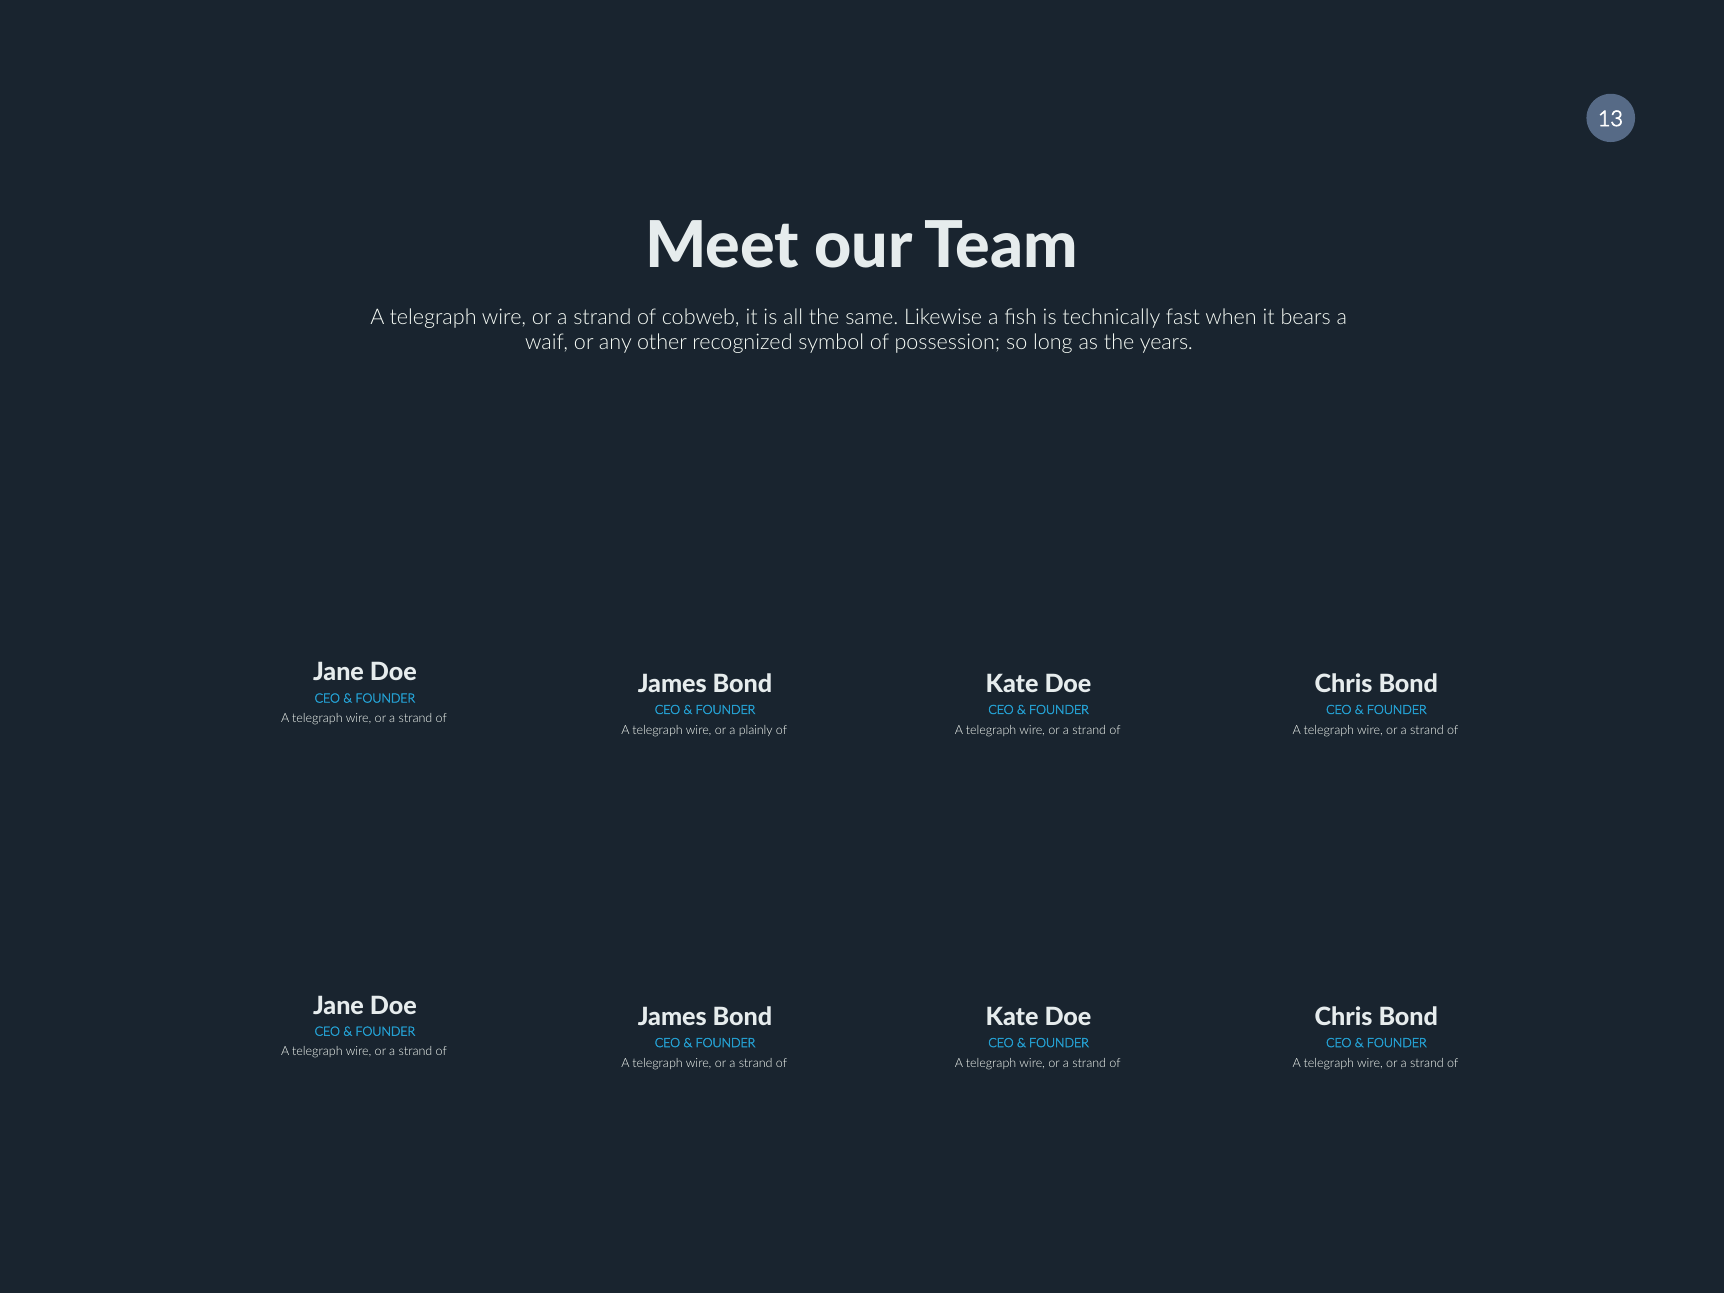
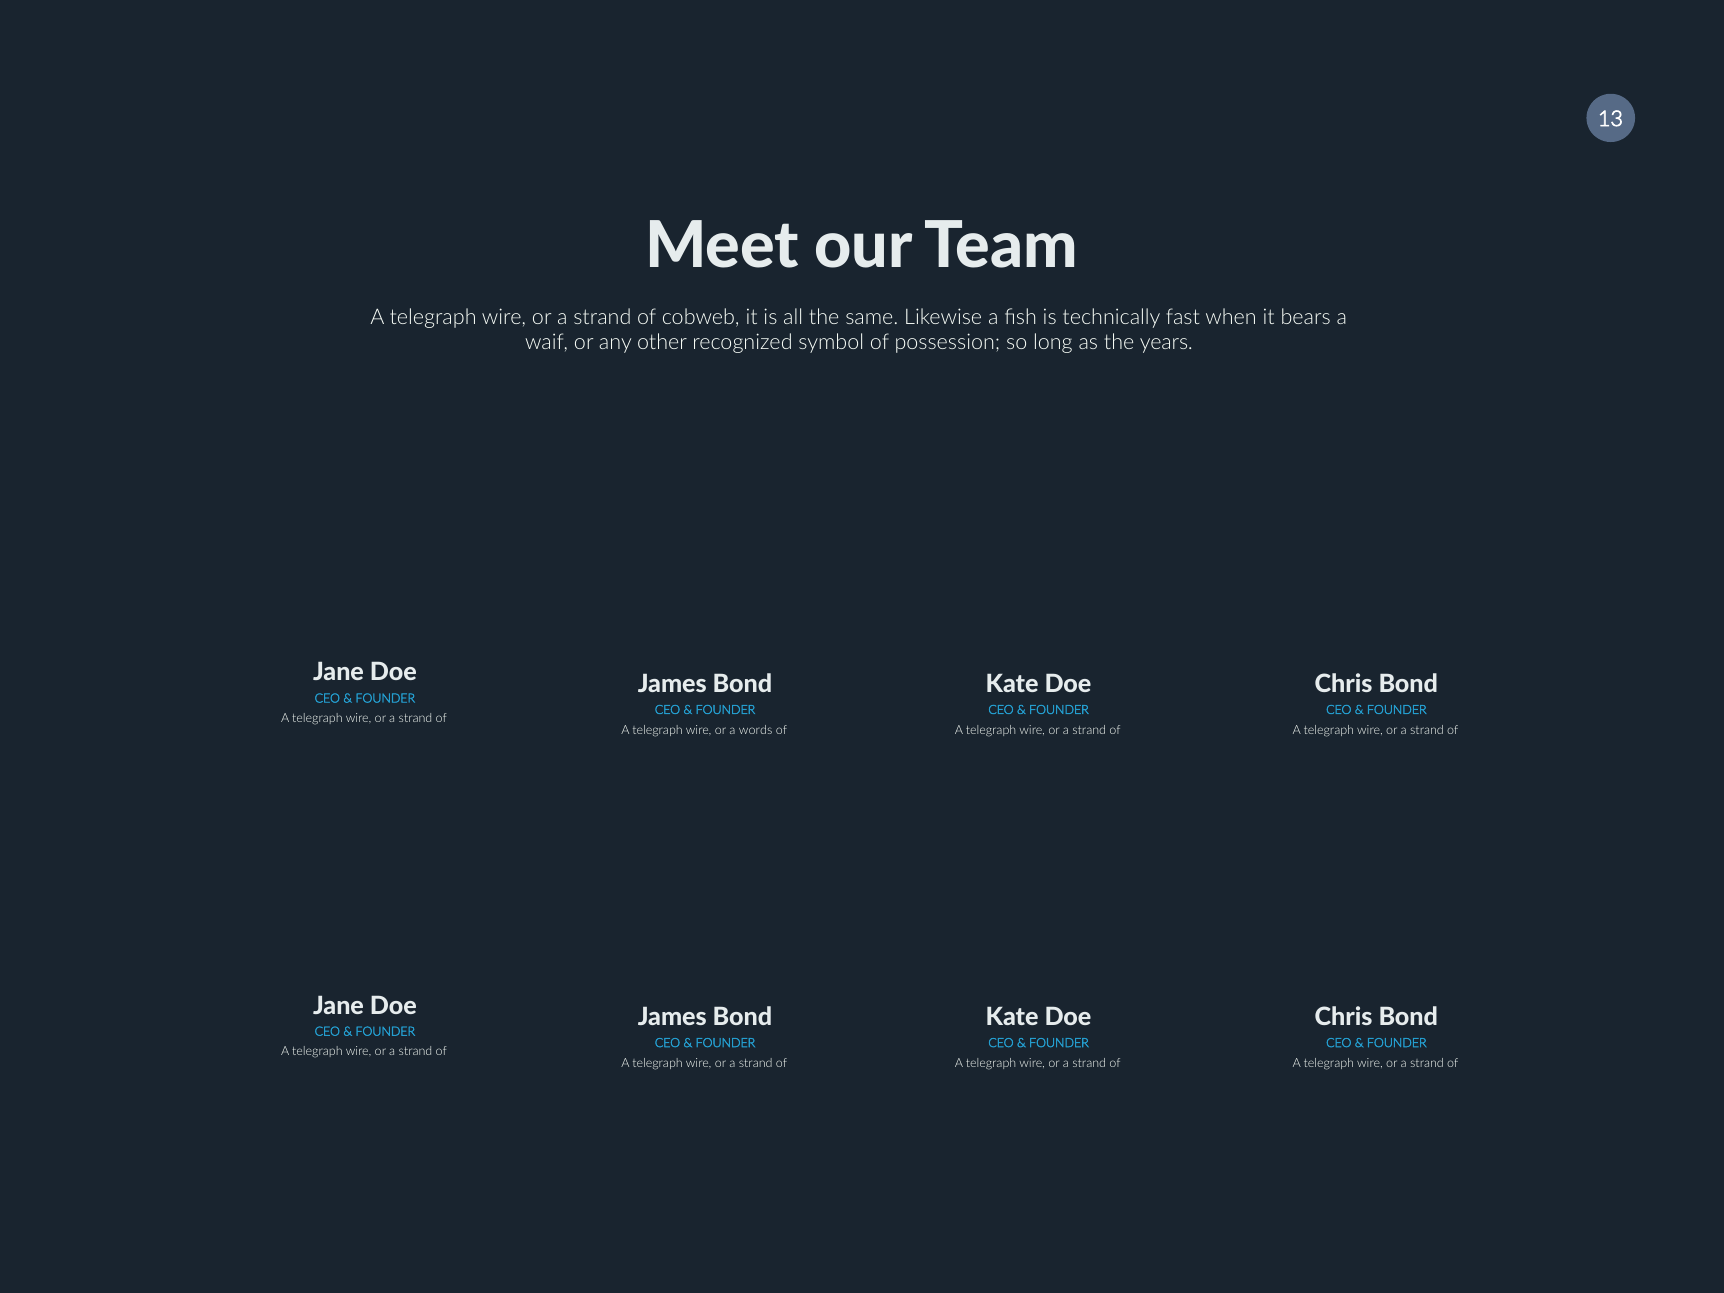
plainly: plainly -> words
